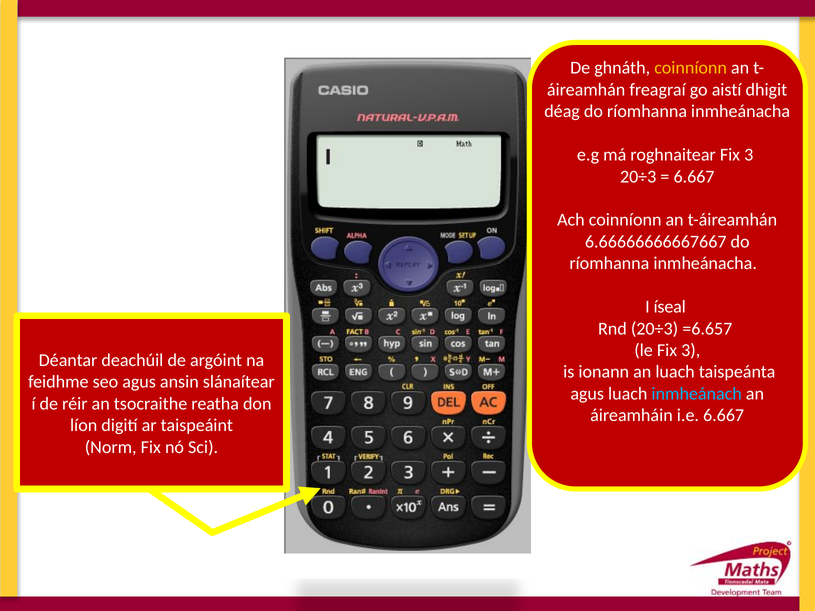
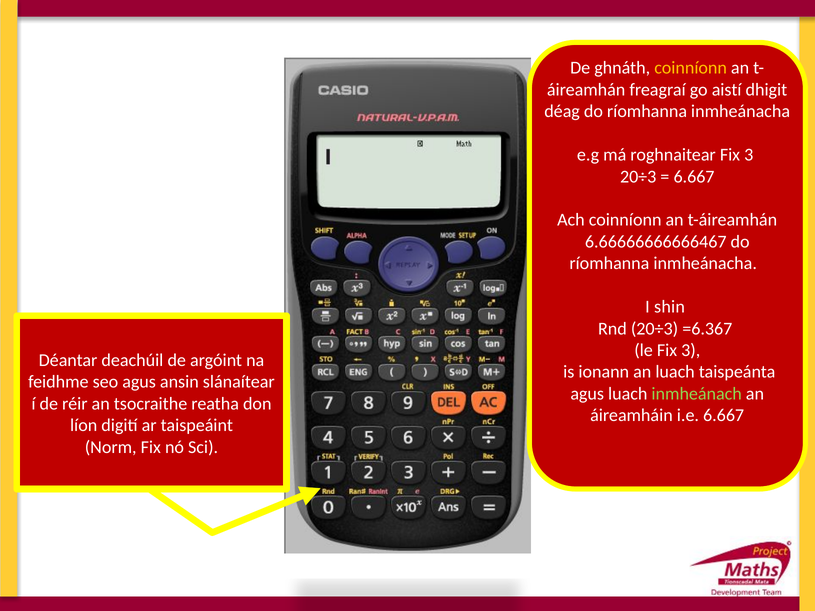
6.66666666667667: 6.66666666667667 -> 6.66666666666467
íseal: íseal -> shin
=6.657: =6.657 -> =6.367
inmheánach colour: light blue -> light green
